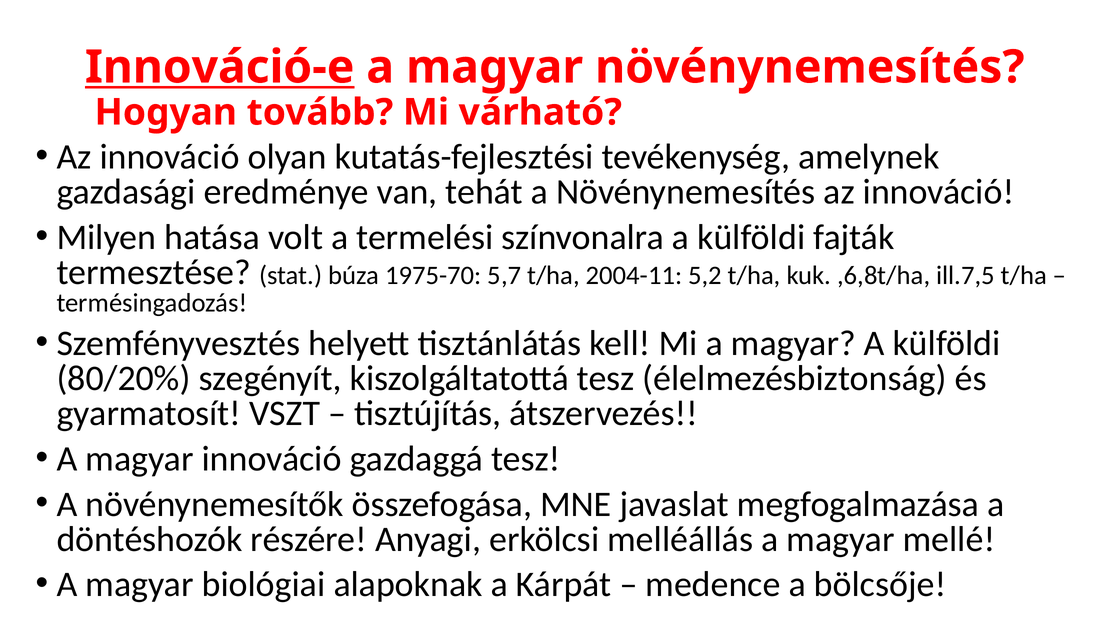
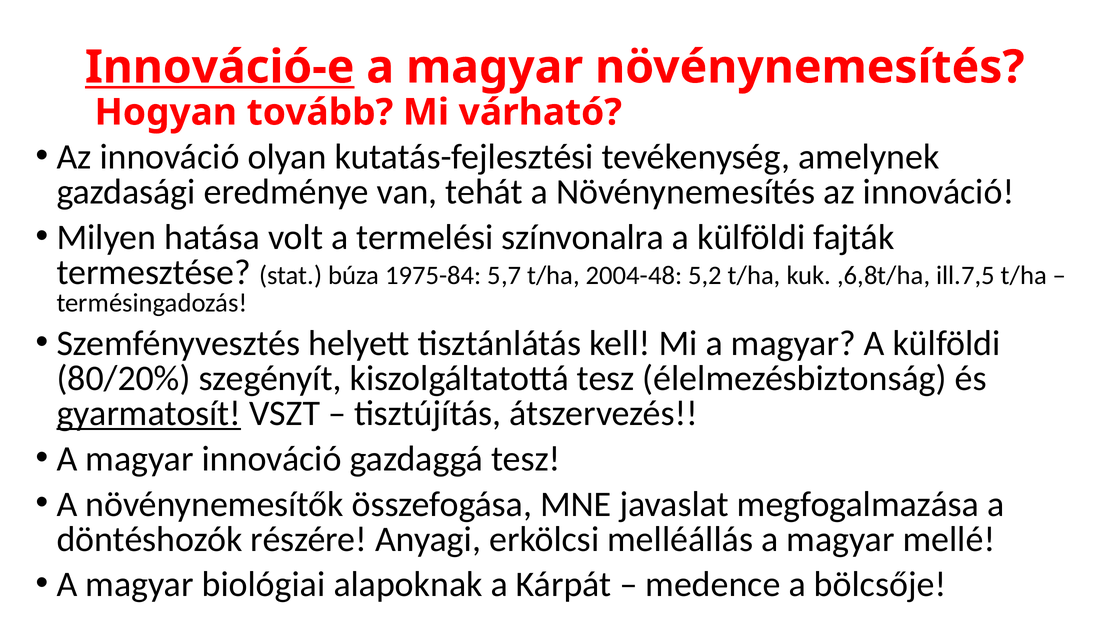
1975-70: 1975-70 -> 1975-84
2004-11: 2004-11 -> 2004-48
gyarmatosít underline: none -> present
